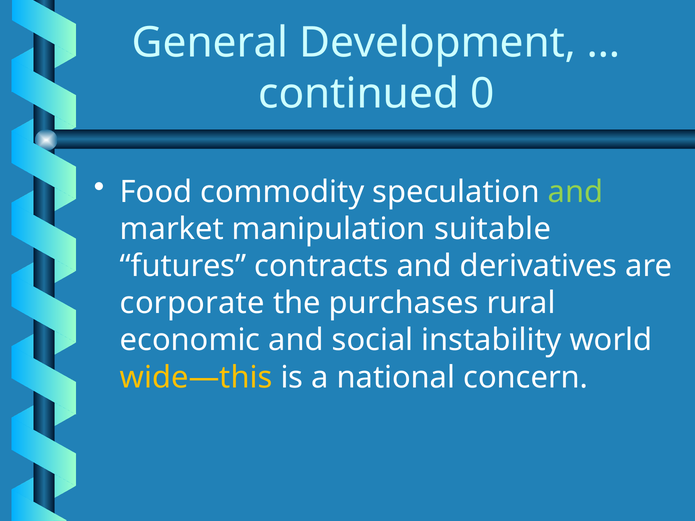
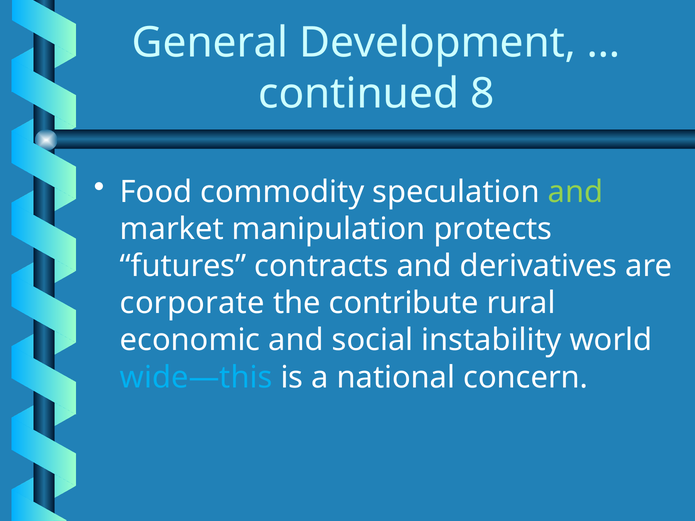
0: 0 -> 8
suitable: suitable -> protects
purchases: purchases -> contribute
wide—this colour: yellow -> light blue
